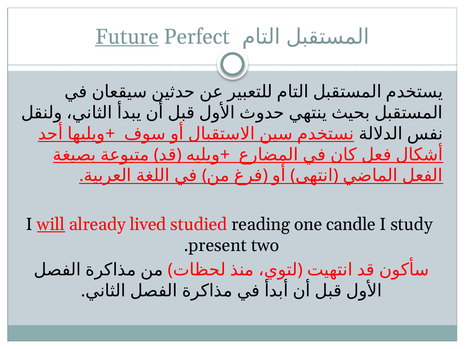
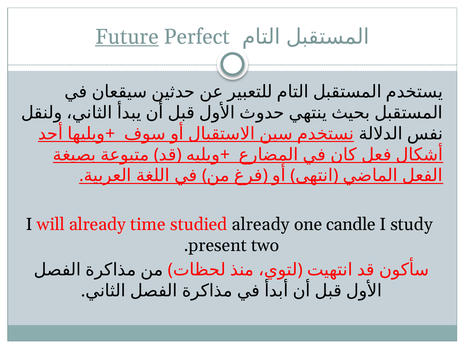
will underline: present -> none
lived: lived -> time
studied reading: reading -> already
